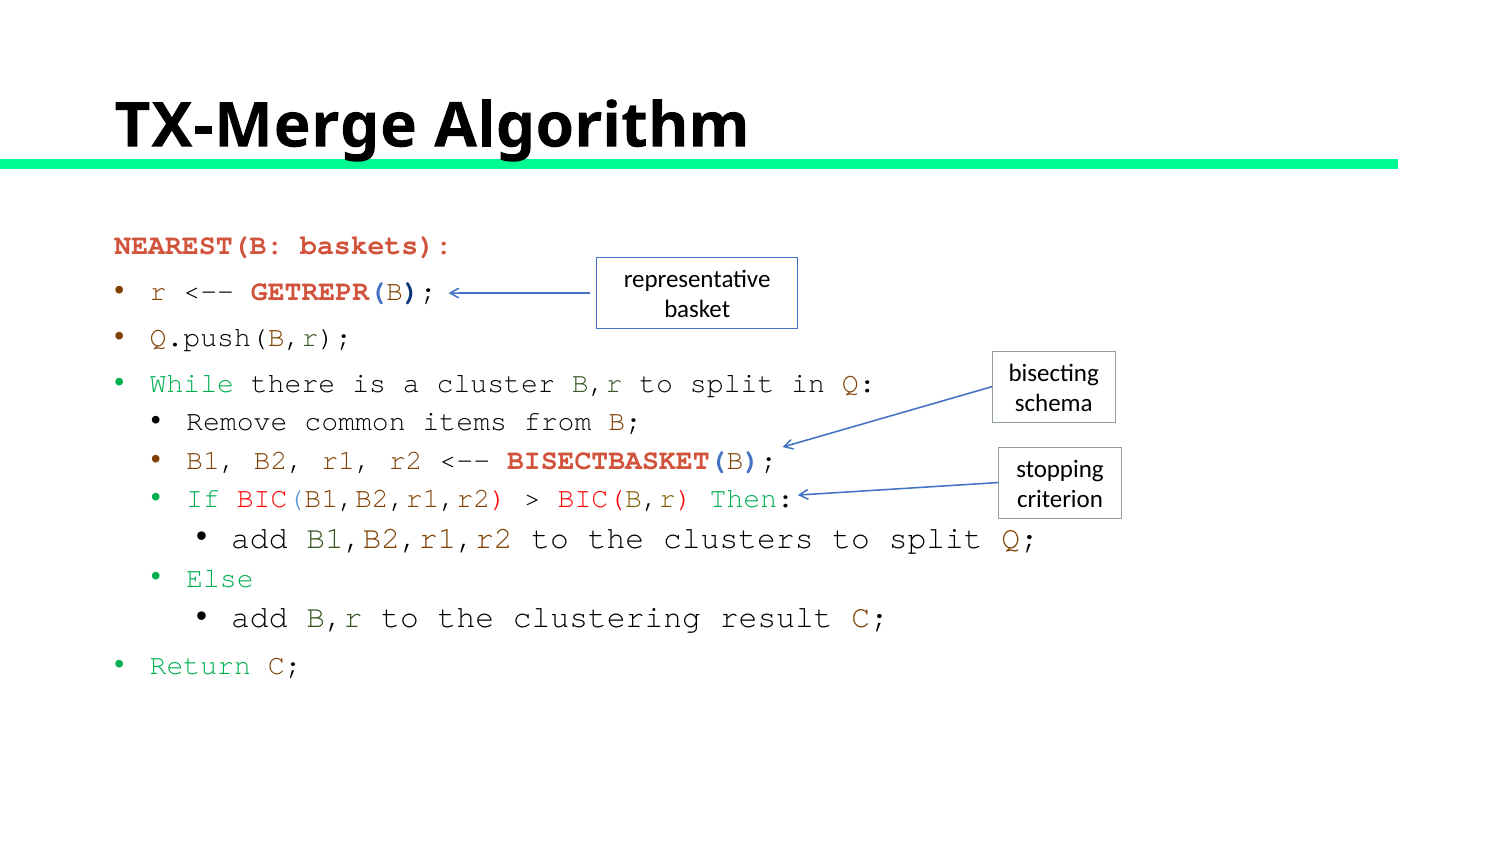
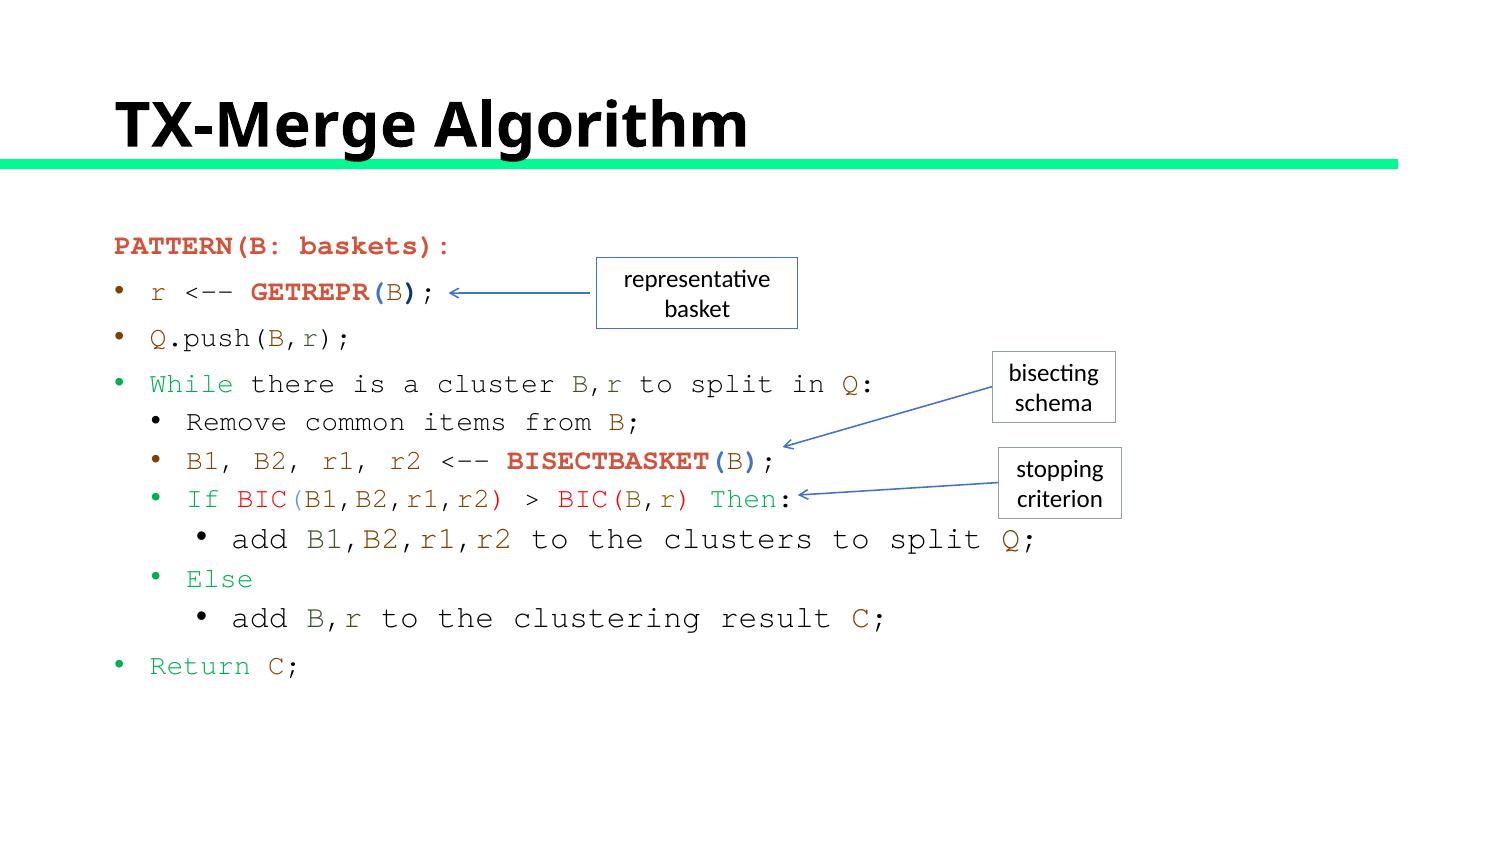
NEAREST(B: NEAREST(B -> PATTERN(B
